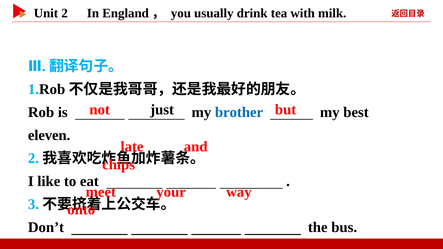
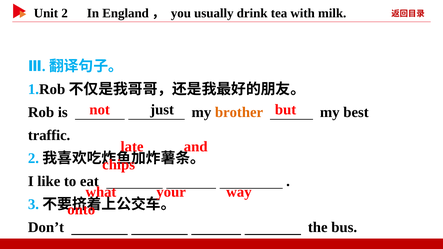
brother colour: blue -> orange
eleven: eleven -> traffic
meet: meet -> what
